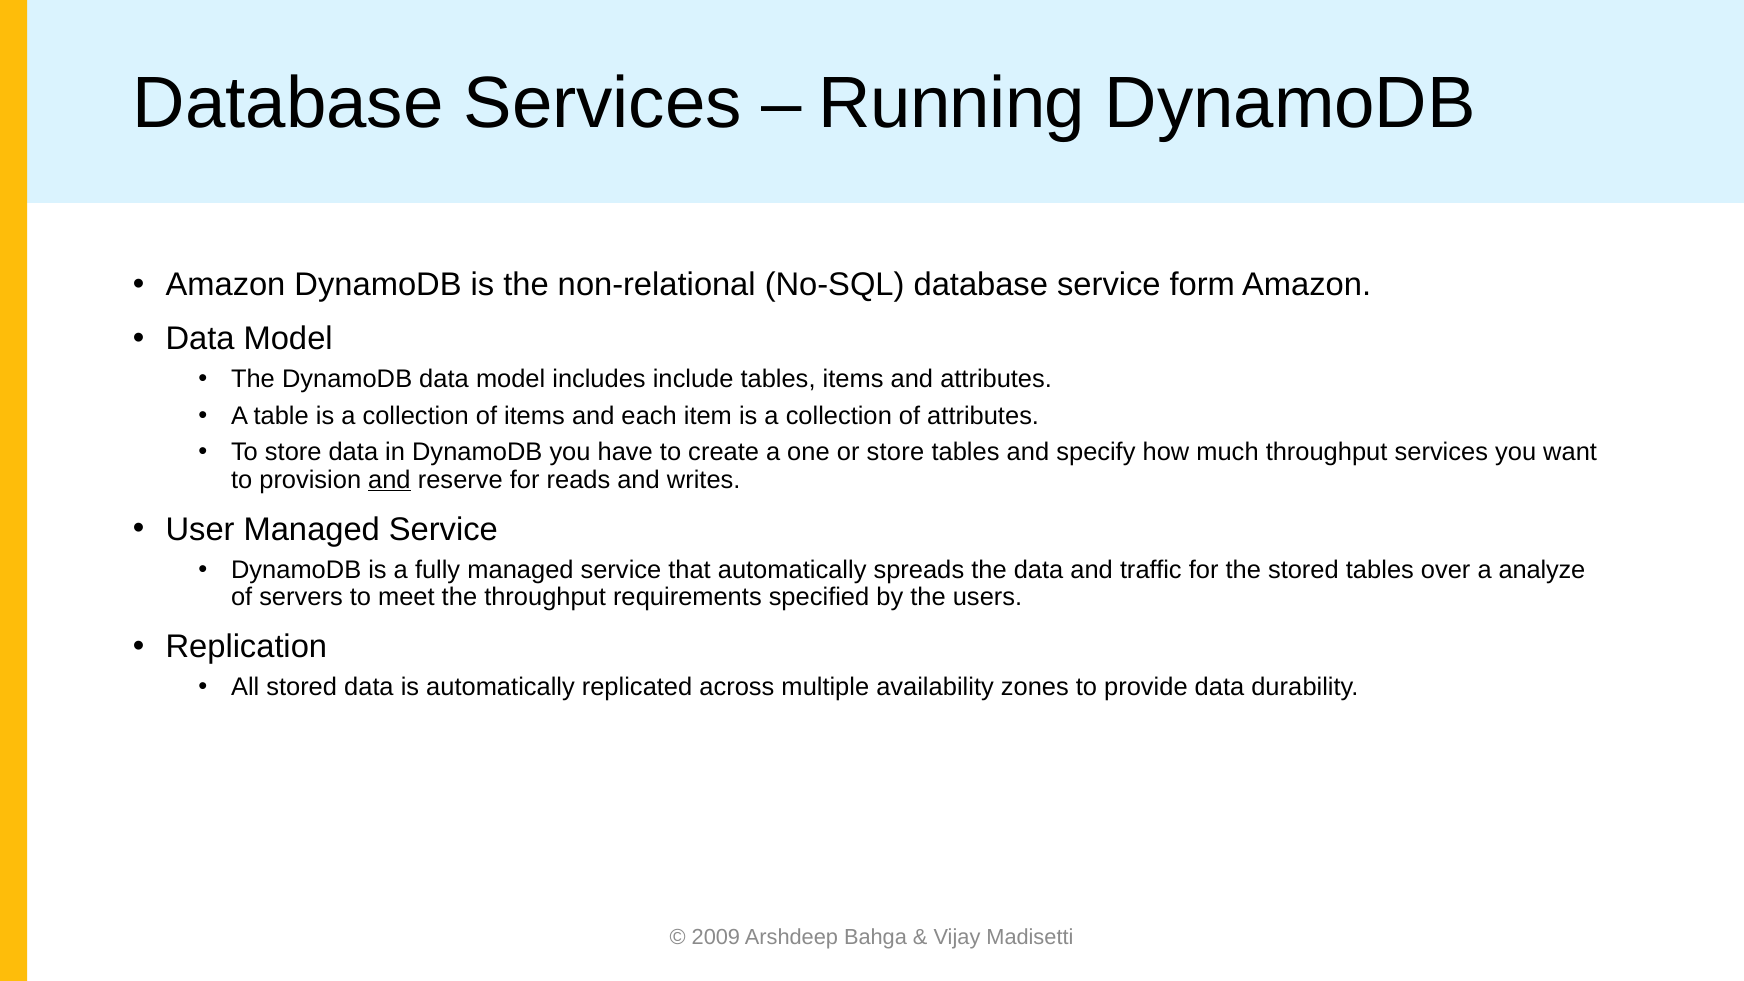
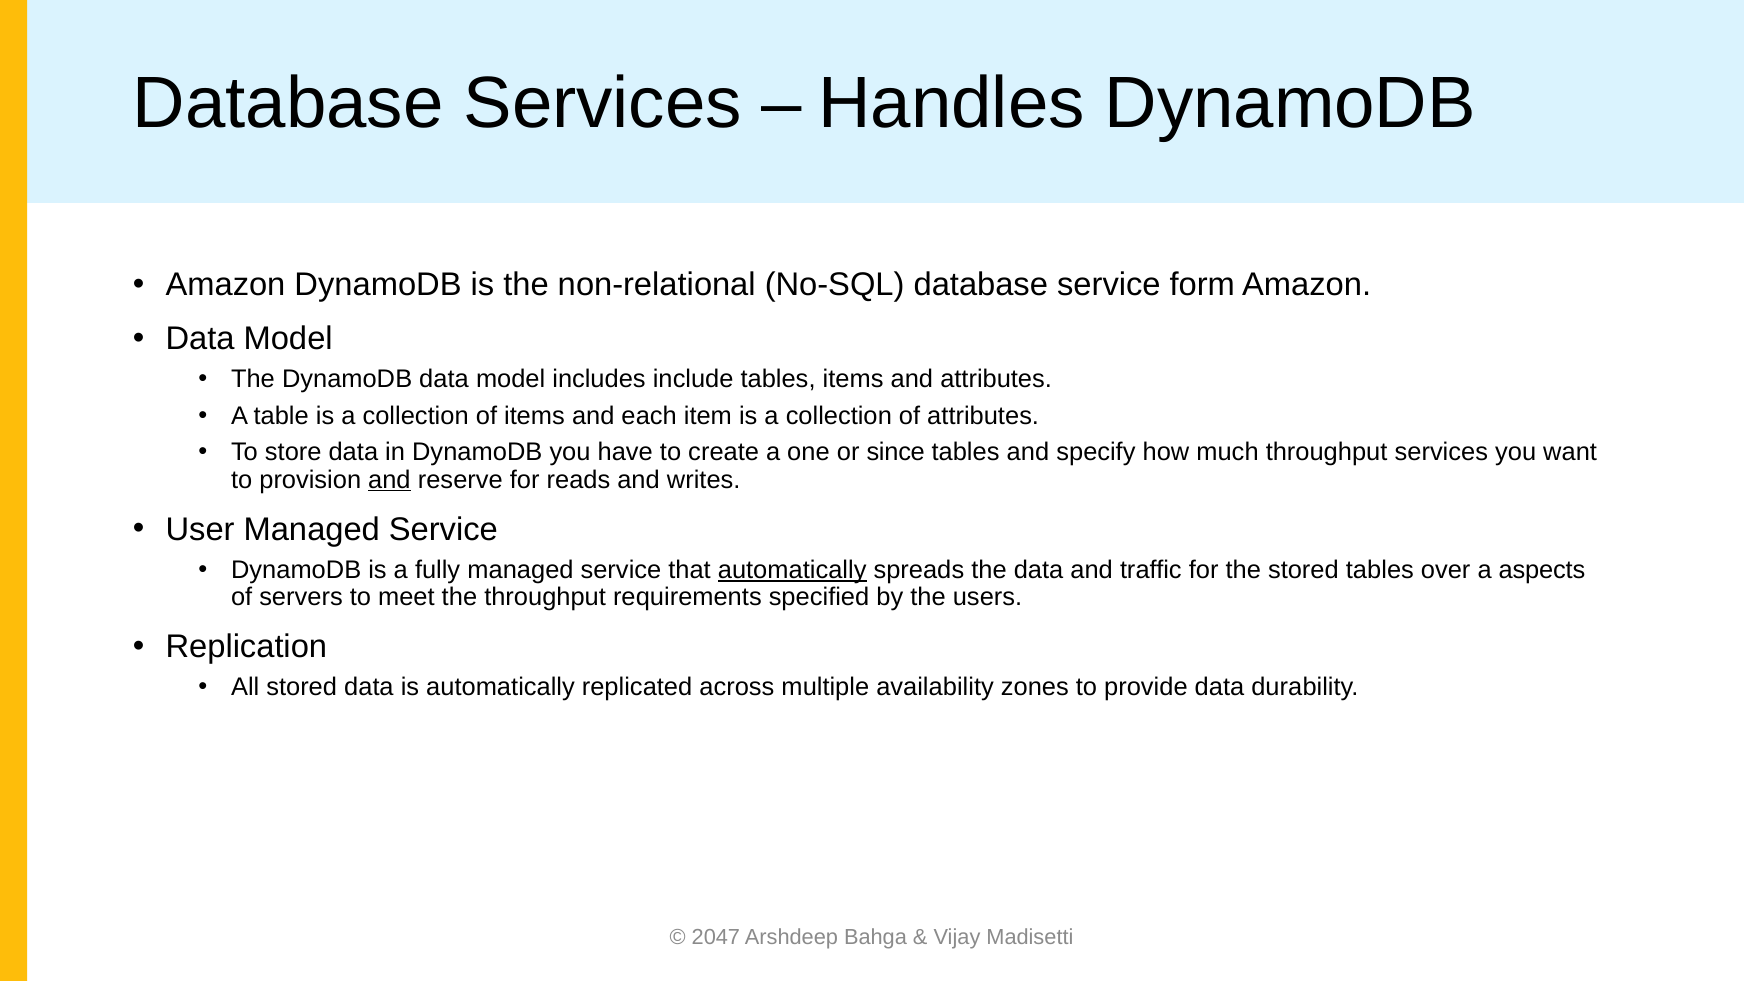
Running: Running -> Handles
or store: store -> since
automatically at (792, 570) underline: none -> present
analyze: analyze -> aspects
2009: 2009 -> 2047
